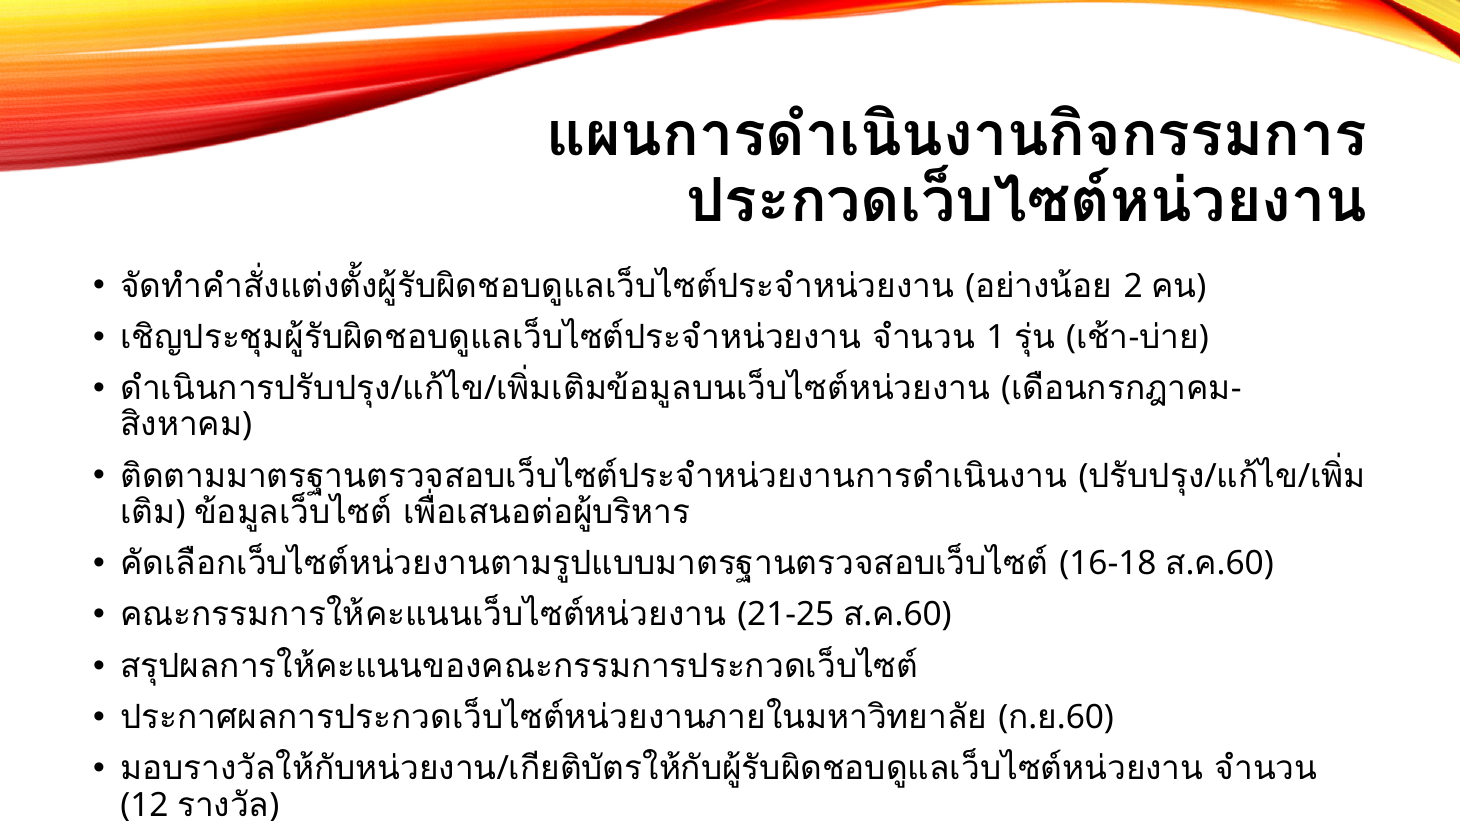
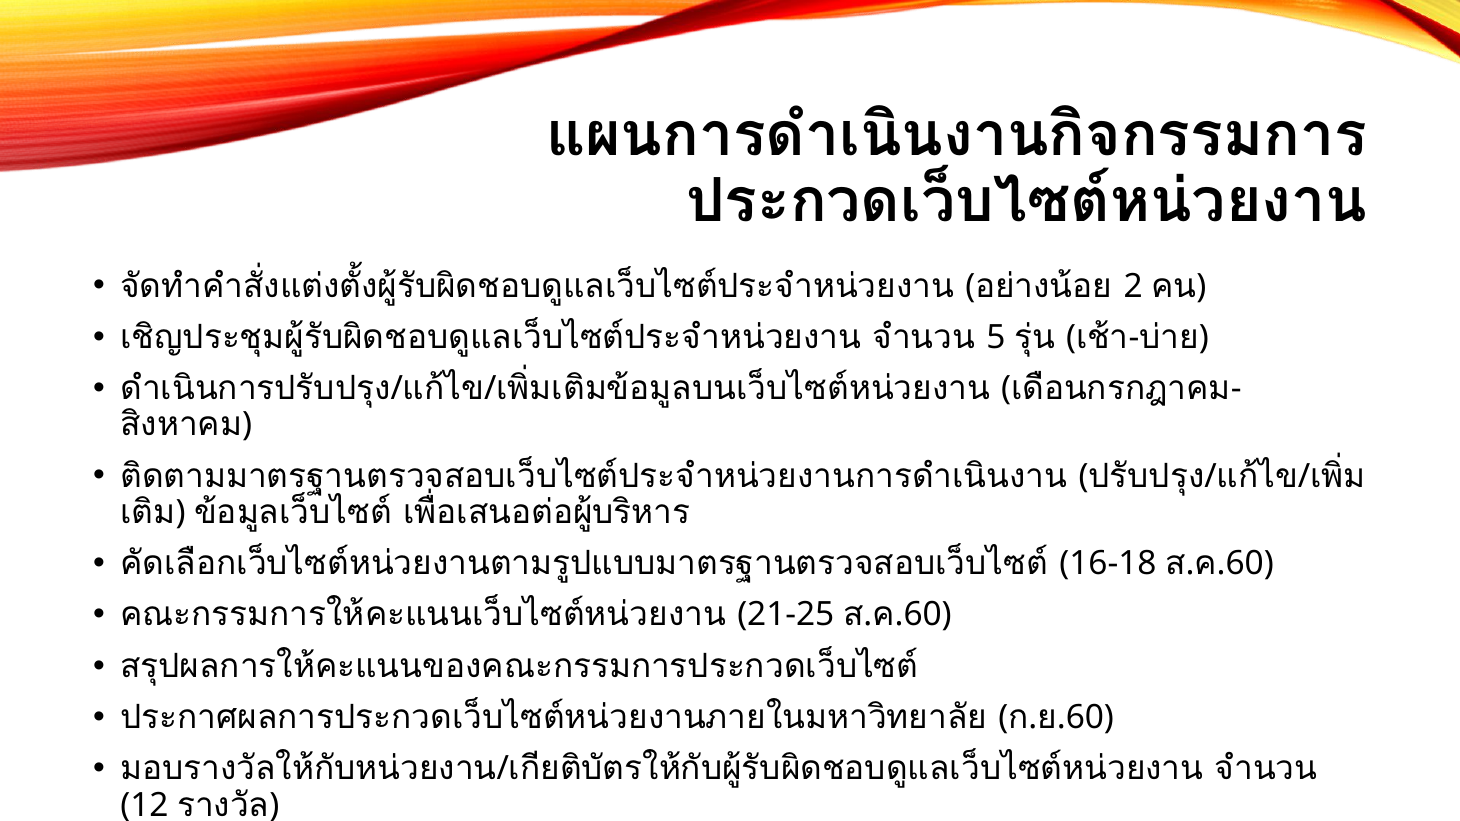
1: 1 -> 5
